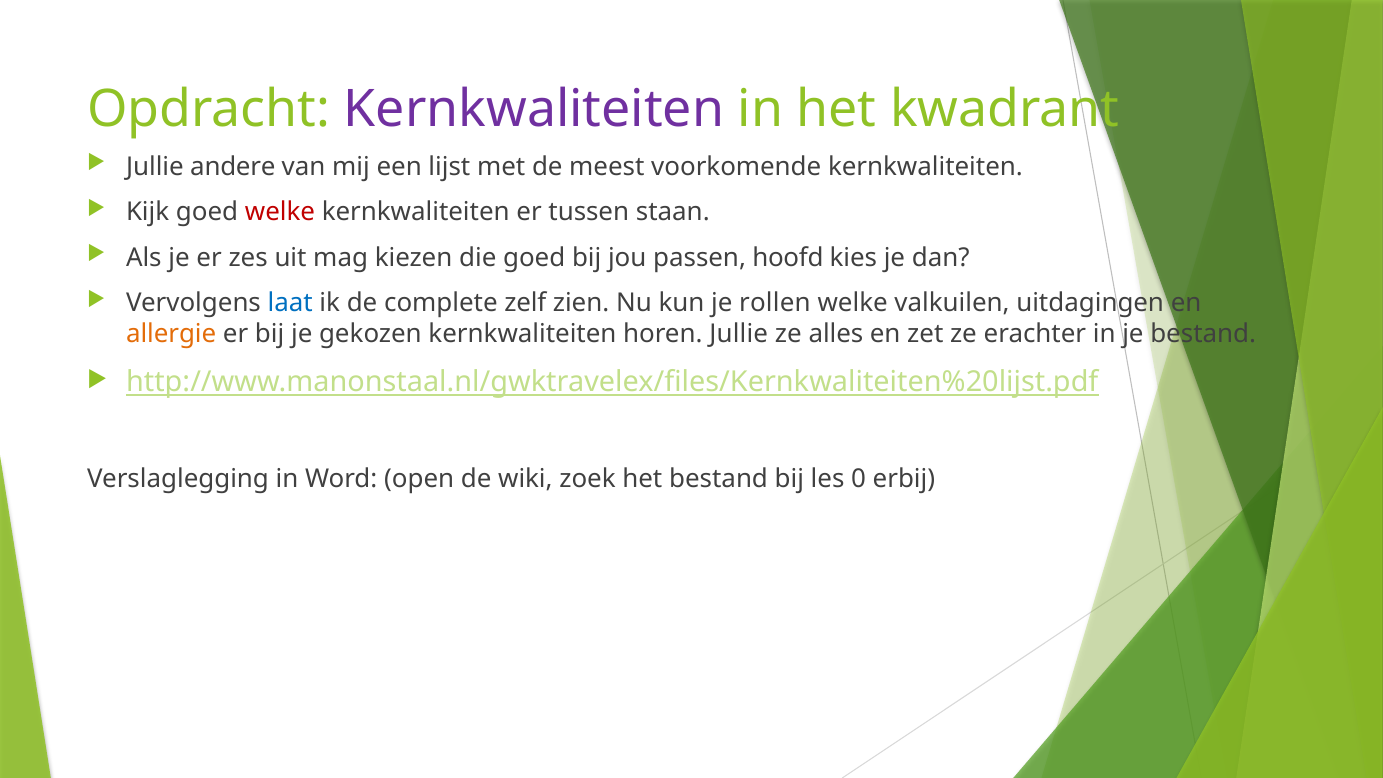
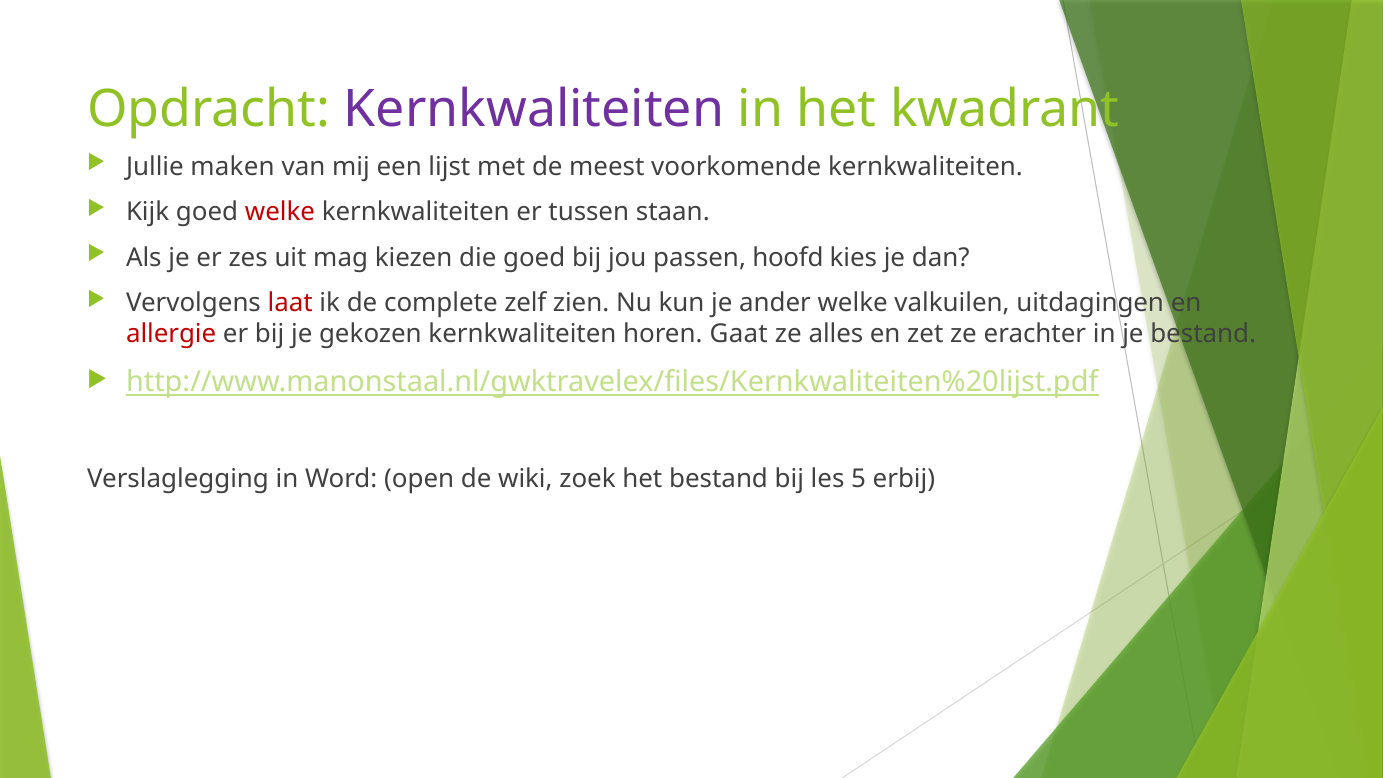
andere: andere -> maken
laat colour: blue -> red
rollen: rollen -> ander
allergie colour: orange -> red
horen Jullie: Jullie -> Gaat
0: 0 -> 5
